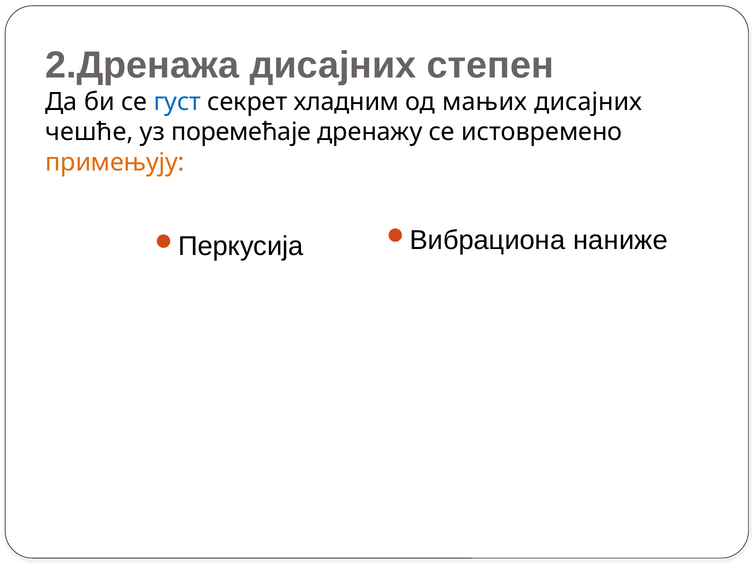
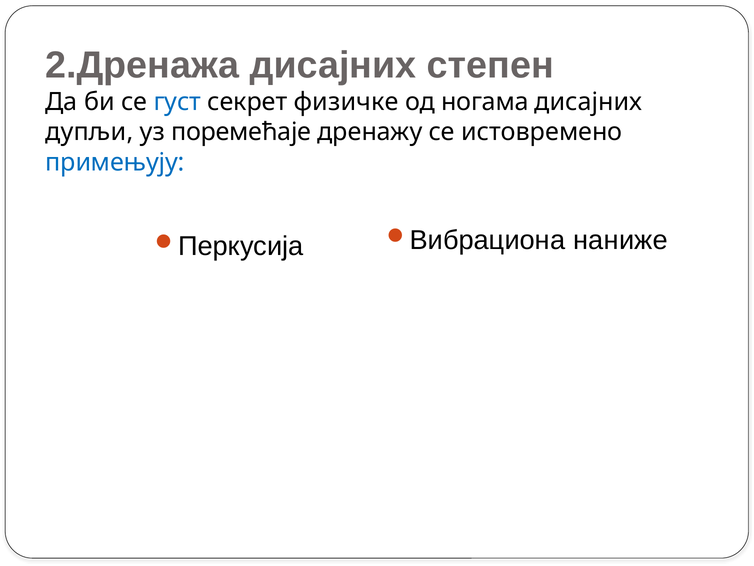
хладним: хладним -> физичке
мањих: мањих -> ногама
чешће: чешће -> дупљи
примењују colour: orange -> blue
